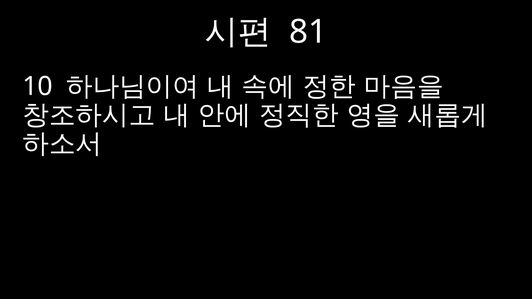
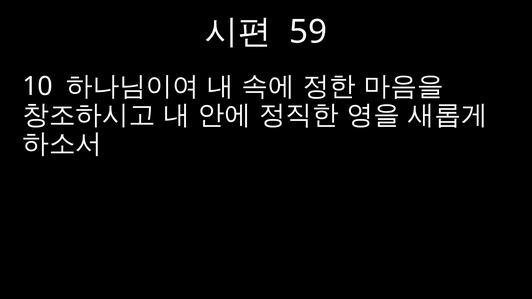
81: 81 -> 59
